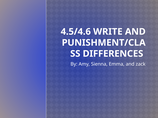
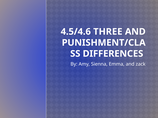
WRITE: WRITE -> THREE
